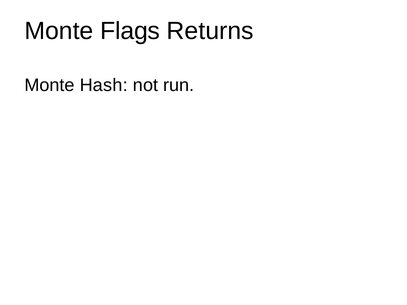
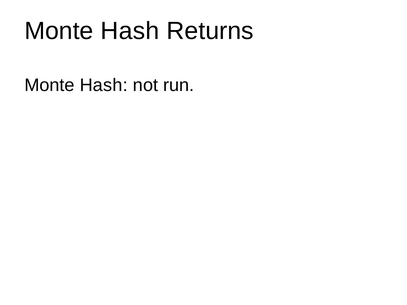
Flags at (130, 31): Flags -> Hash
